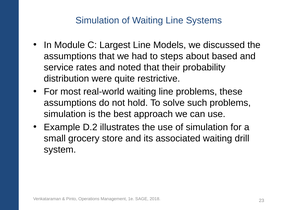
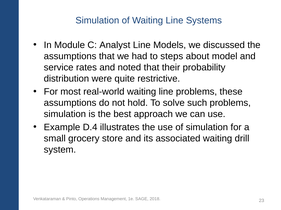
Largest: Largest -> Analyst
based: based -> model
D.2: D.2 -> D.4
